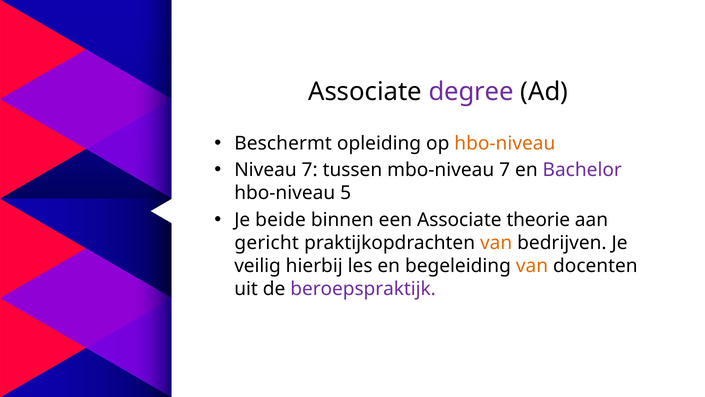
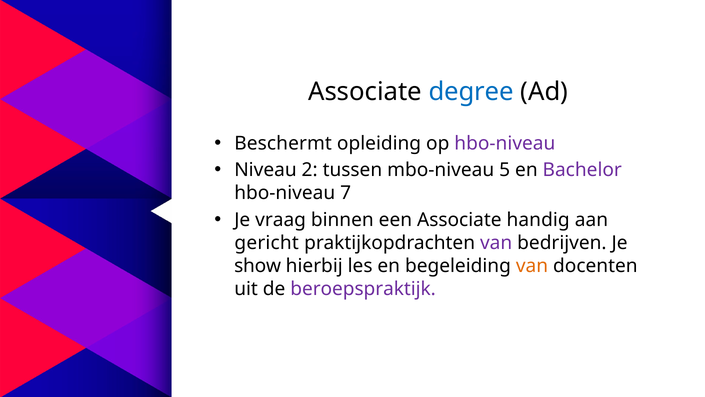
degree colour: purple -> blue
hbo-niveau at (505, 143) colour: orange -> purple
Niveau 7: 7 -> 2
mbo-niveau 7: 7 -> 5
5: 5 -> 7
beide: beide -> vraag
theorie: theorie -> handig
van at (496, 243) colour: orange -> purple
veilig: veilig -> show
